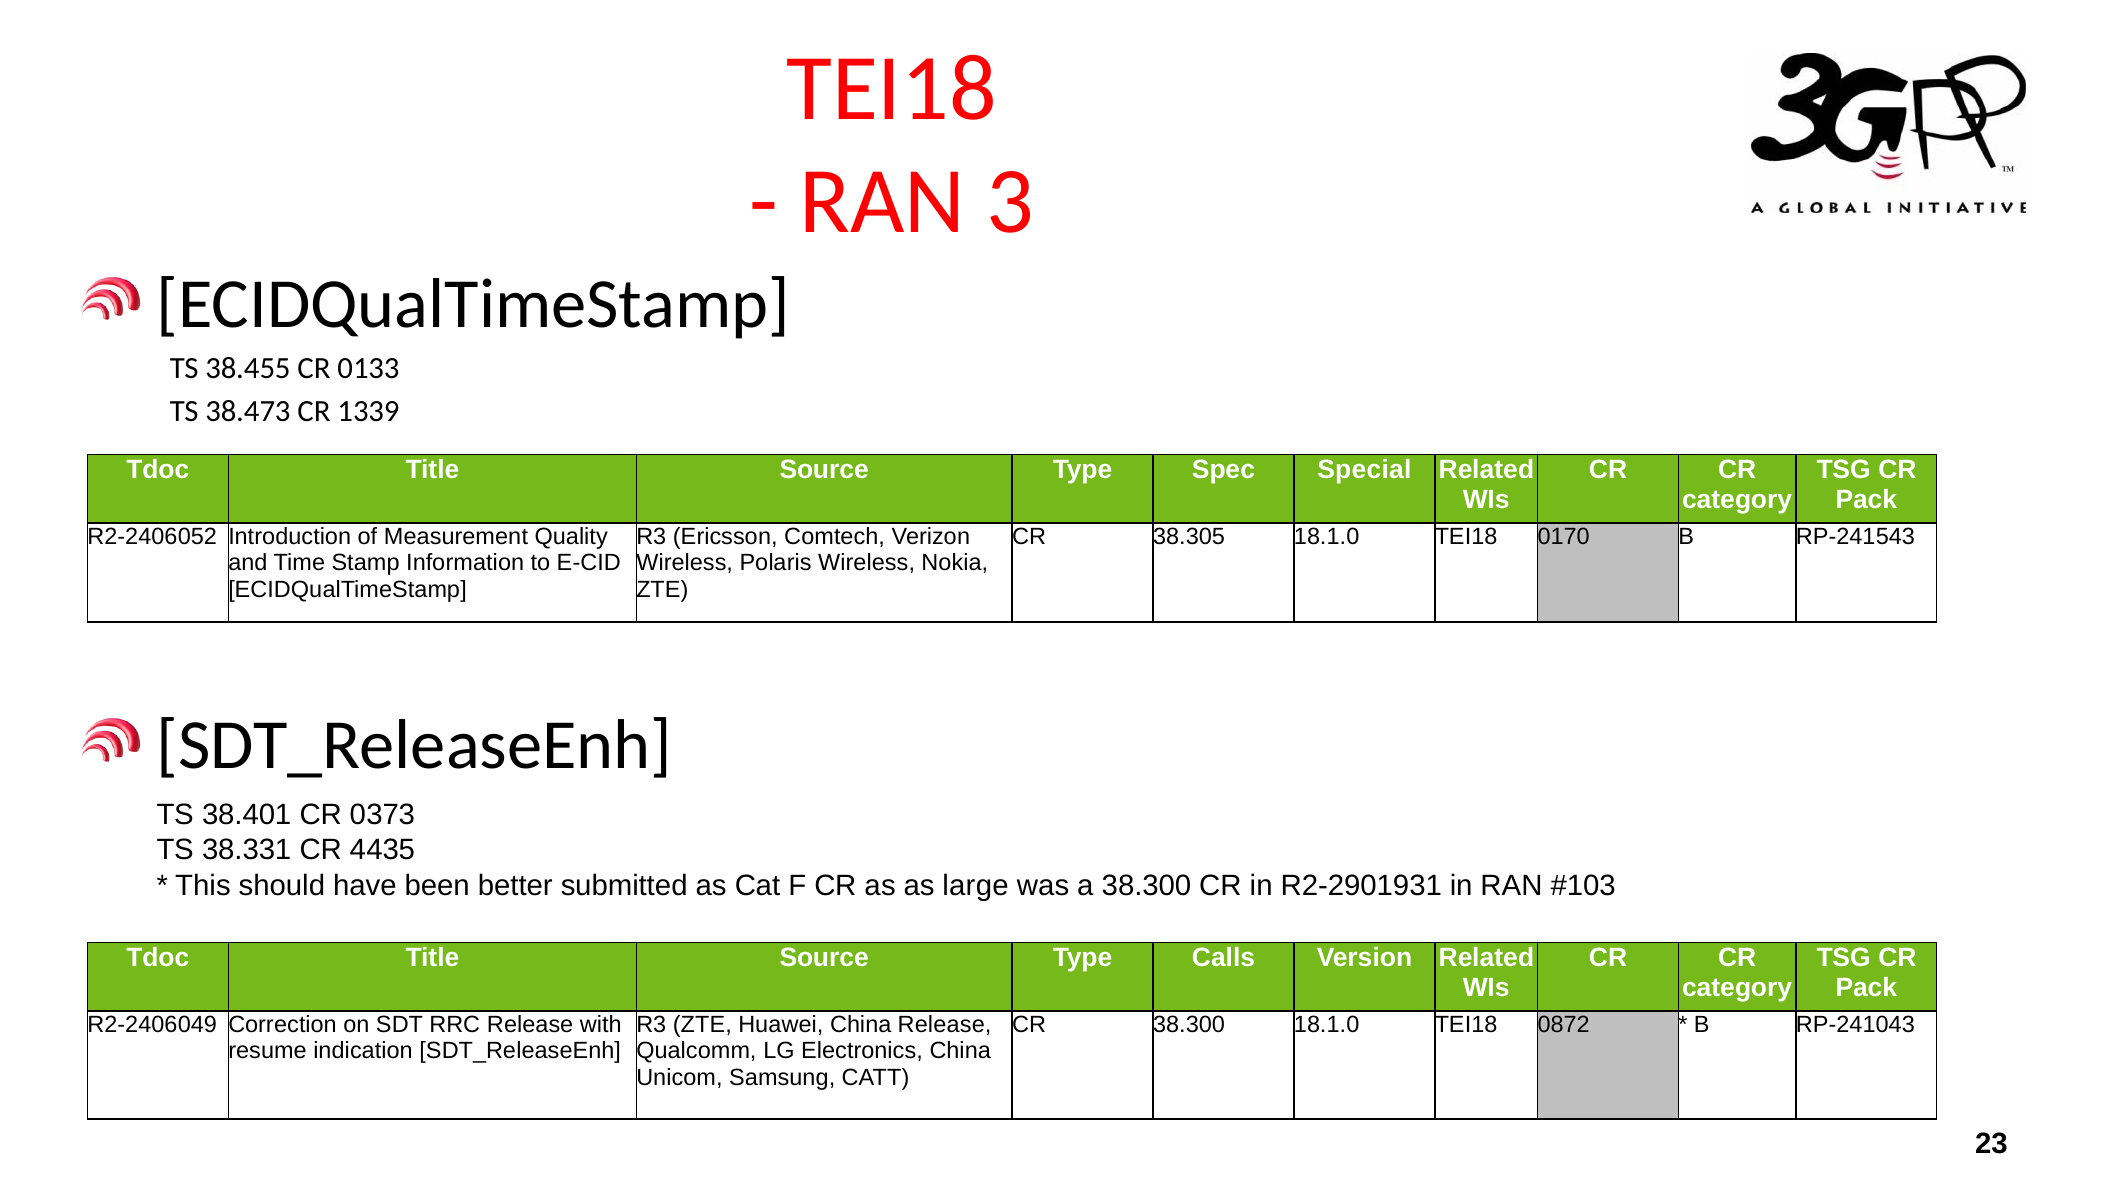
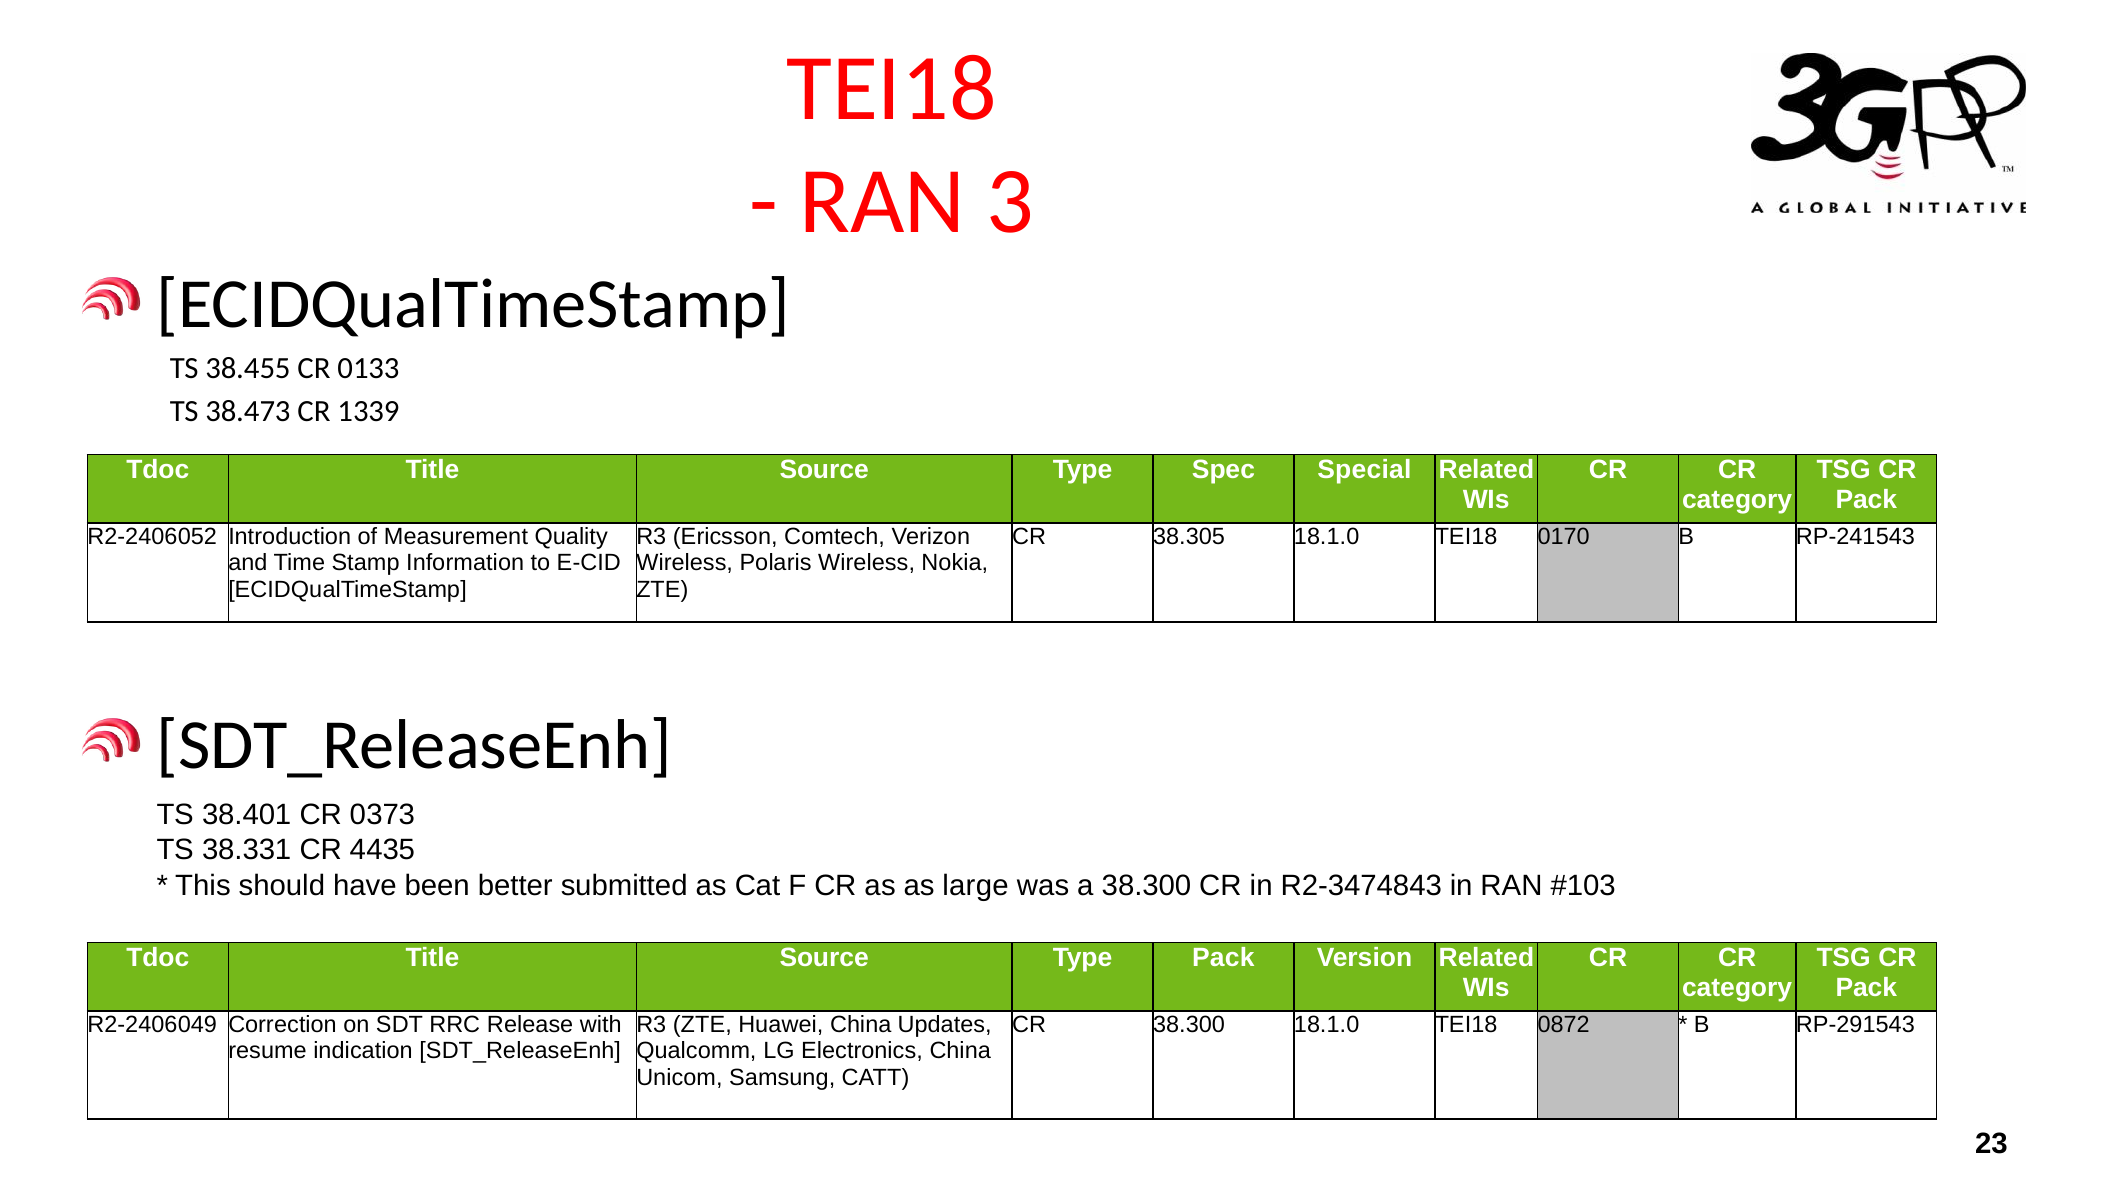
R2-2901931: R2-2901931 -> R2-3474843
Type Calls: Calls -> Pack
China Release: Release -> Updates
RP-241043: RP-241043 -> RP-291543
